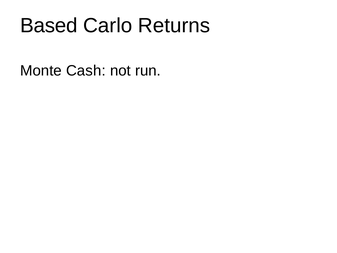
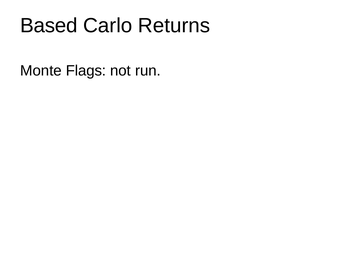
Cash: Cash -> Flags
